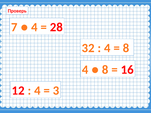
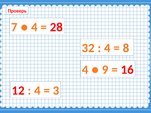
8 at (105, 70): 8 -> 9
